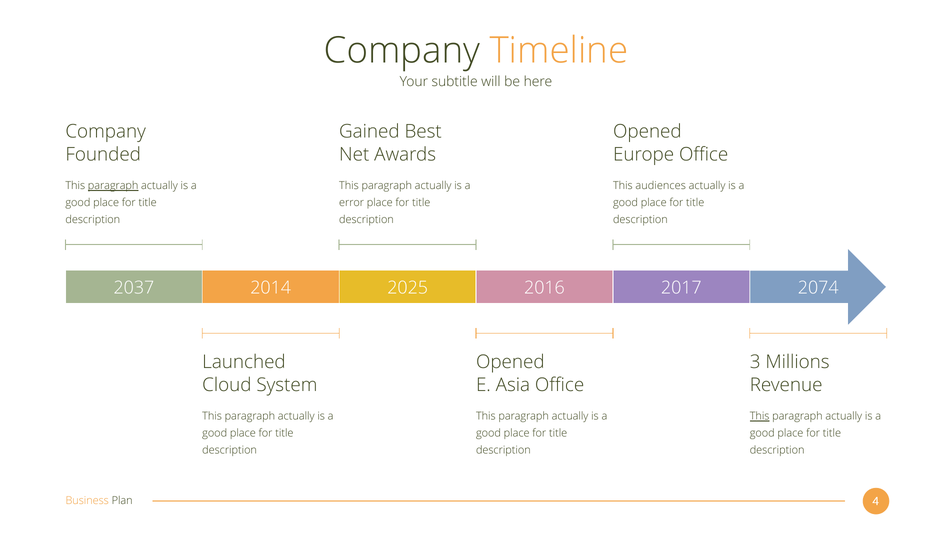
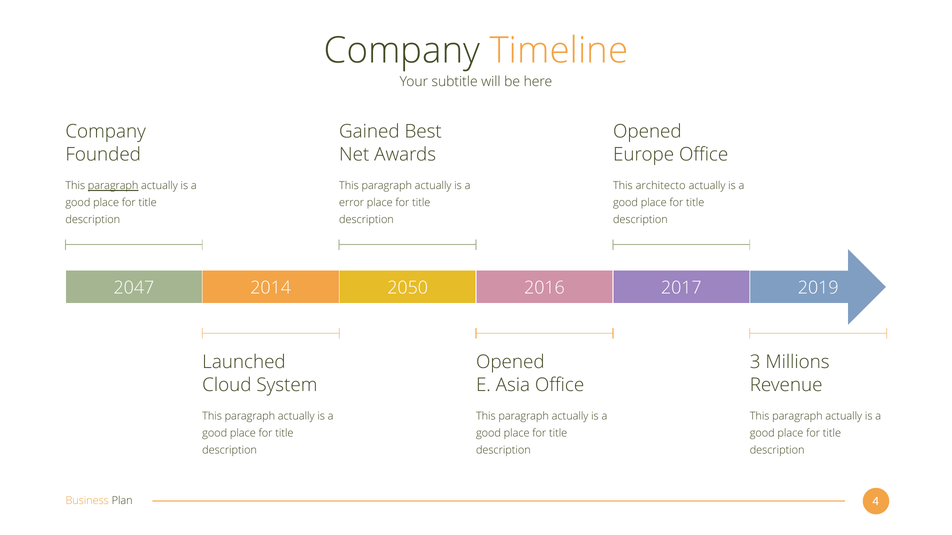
audiences: audiences -> architecto
2037: 2037 -> 2047
2025: 2025 -> 2050
2074: 2074 -> 2019
This at (760, 417) underline: present -> none
